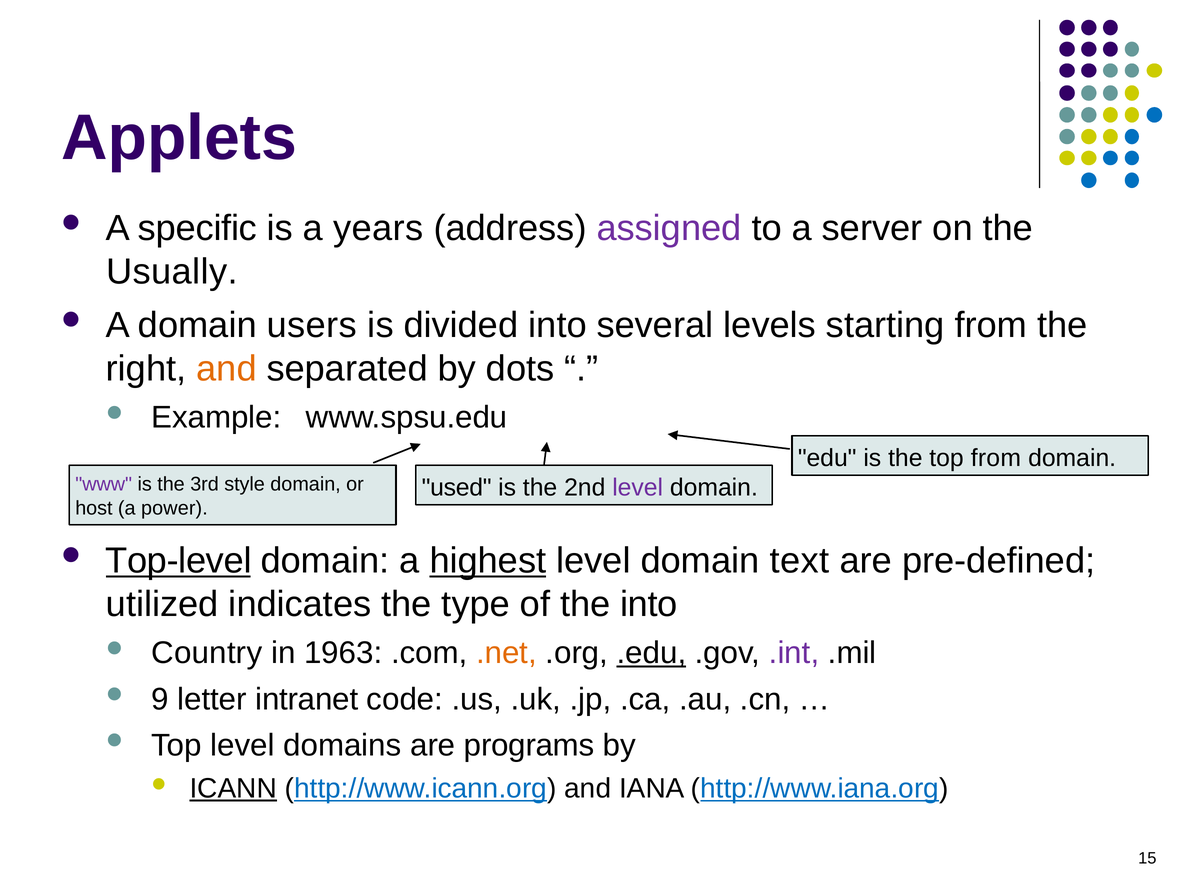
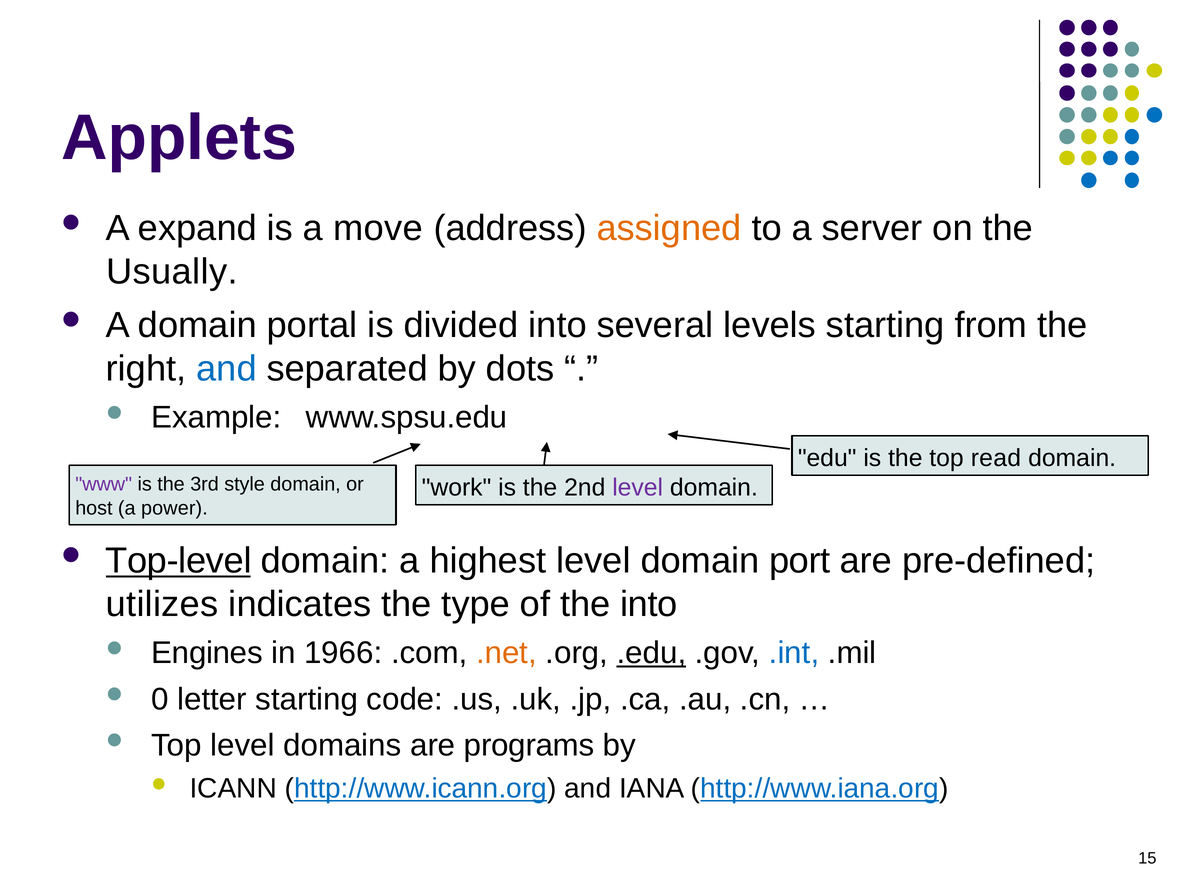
specific: specific -> expand
years: years -> move
assigned colour: purple -> orange
users: users -> portal
and at (226, 369) colour: orange -> blue
top from: from -> read
used: used -> work
highest underline: present -> none
text: text -> port
utilized: utilized -> utilizes
Country: Country -> Engines
1963: 1963 -> 1966
.int colour: purple -> blue
9: 9 -> 0
letter intranet: intranet -> starting
ICANN underline: present -> none
